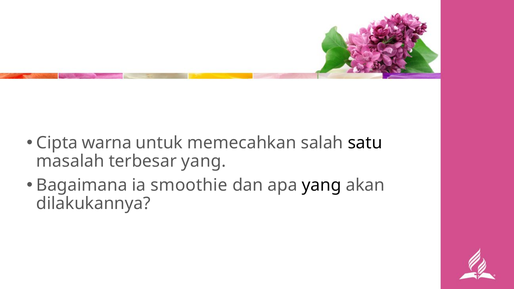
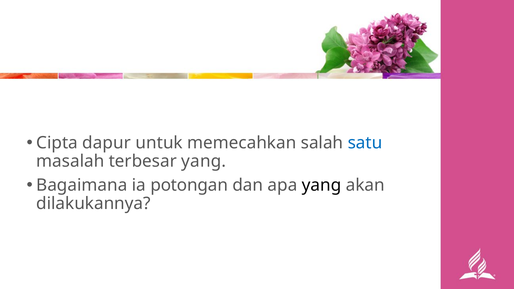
warna: warna -> dapur
satu colour: black -> blue
smoothie: smoothie -> potongan
